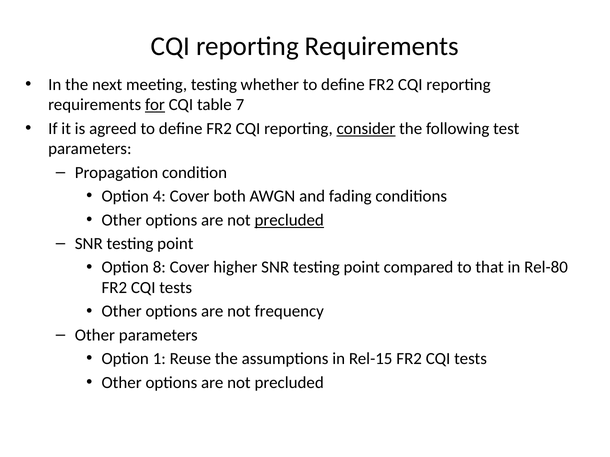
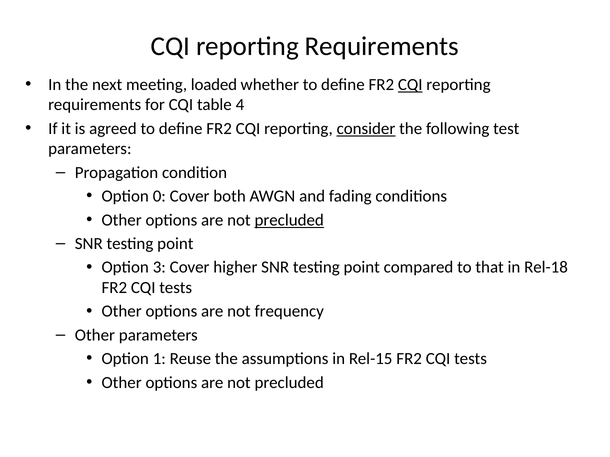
meeting testing: testing -> loaded
CQI at (410, 85) underline: none -> present
for underline: present -> none
7: 7 -> 4
4: 4 -> 0
8: 8 -> 3
Rel-80: Rel-80 -> Rel-18
